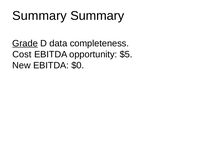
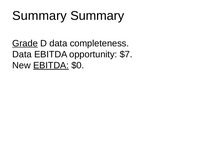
Cost at (22, 54): Cost -> Data
$5: $5 -> $7
EBITDA at (51, 65) underline: none -> present
